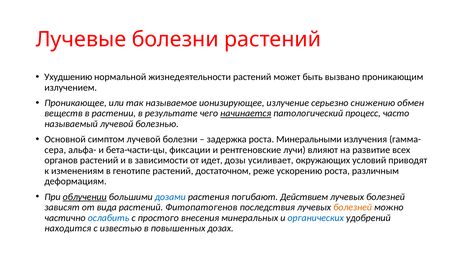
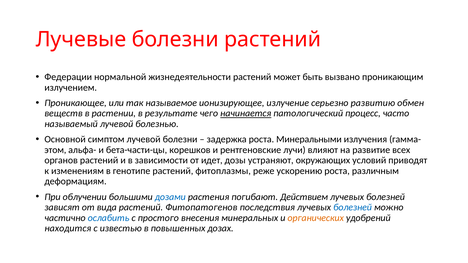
Ухудшению: Ухудшению -> Федерации
снижению: снижению -> развитию
сера: сера -> этом
фиксации: фиксации -> корешков
усиливает: усиливает -> устраняют
достаточном: достаточном -> фитоплазмы
облучении underline: present -> none
болезней at (353, 208) colour: orange -> blue
органических colour: blue -> orange
